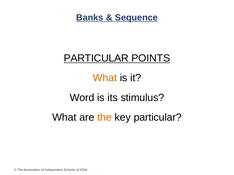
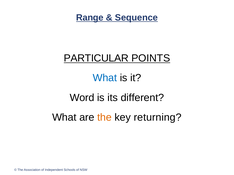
Banks: Banks -> Range
What at (105, 78) colour: orange -> blue
stimulus: stimulus -> different
key particular: particular -> returning
